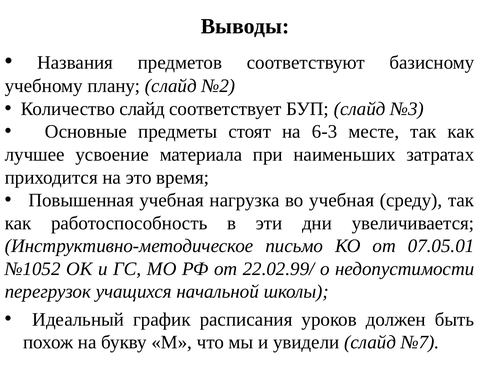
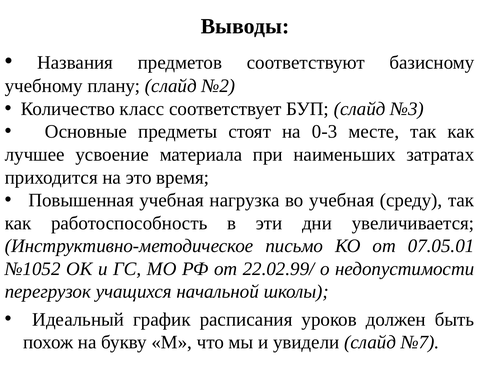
Количество слайд: слайд -> класс
6-3: 6-3 -> 0-3
